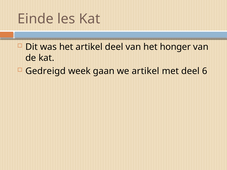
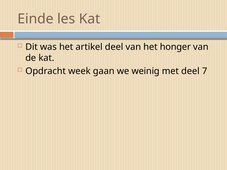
Gedreigd: Gedreigd -> Opdracht
we artikel: artikel -> weinig
6: 6 -> 7
